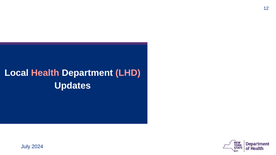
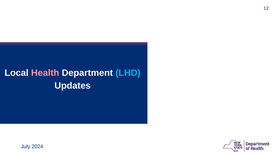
LHD colour: pink -> light blue
